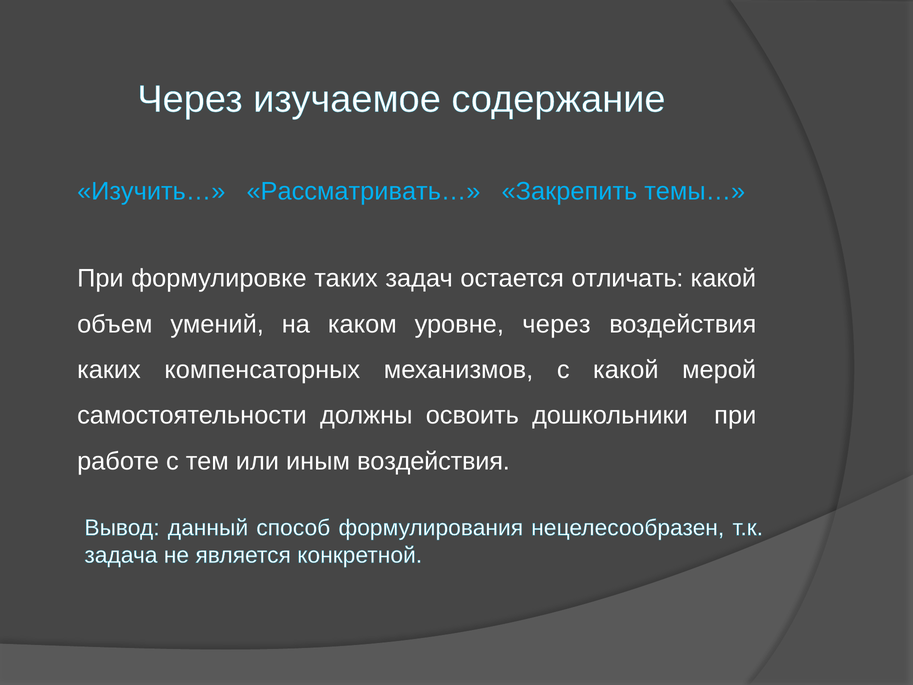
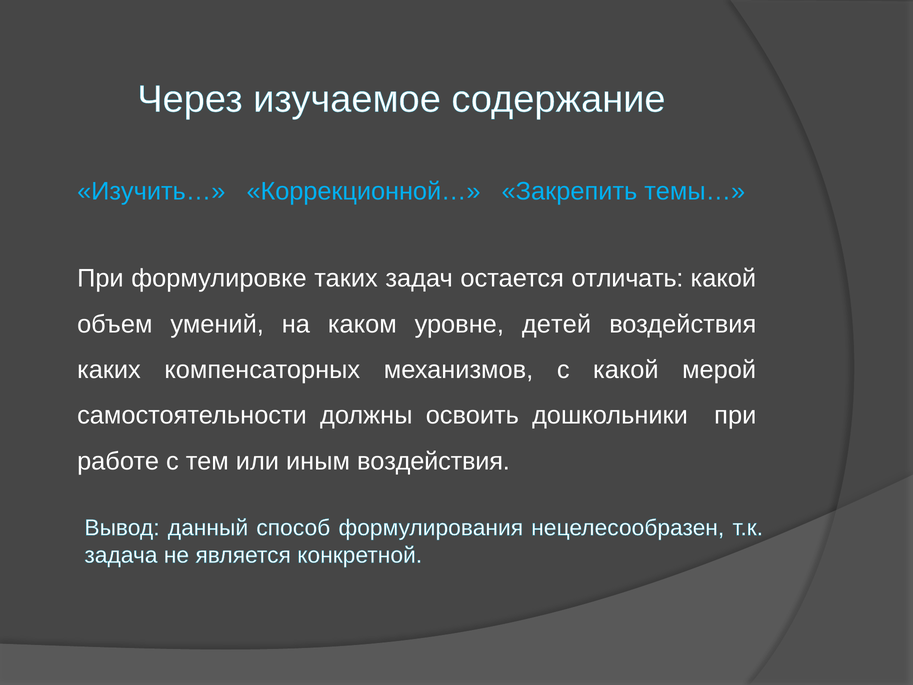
Рассматривать…: Рассматривать… -> Коррекционной…
уровне через: через -> детей
